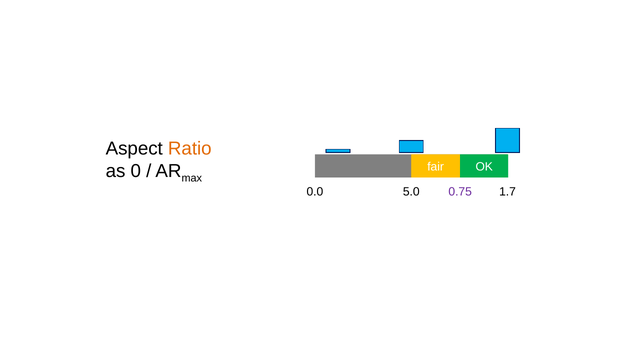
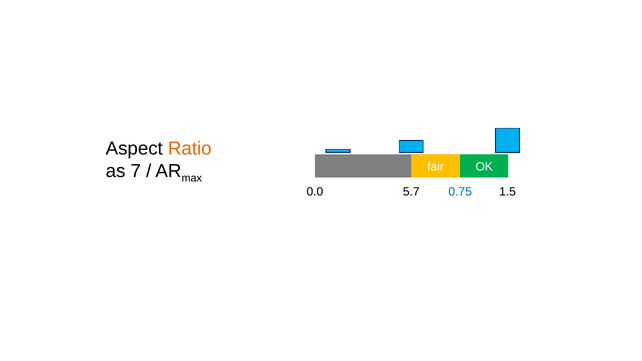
0: 0 -> 7
5.0: 5.0 -> 5.7
0.75 colour: purple -> blue
1.7: 1.7 -> 1.5
